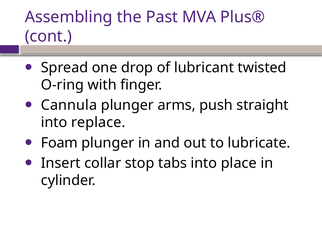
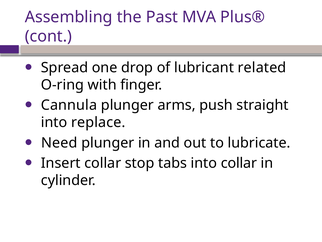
twisted: twisted -> related
Foam: Foam -> Need
into place: place -> collar
